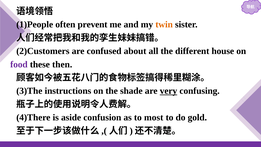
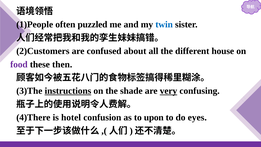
prevent: prevent -> puzzled
twin colour: orange -> blue
instructions underline: none -> present
aside: aside -> hotel
most: most -> upon
gold: gold -> eyes
